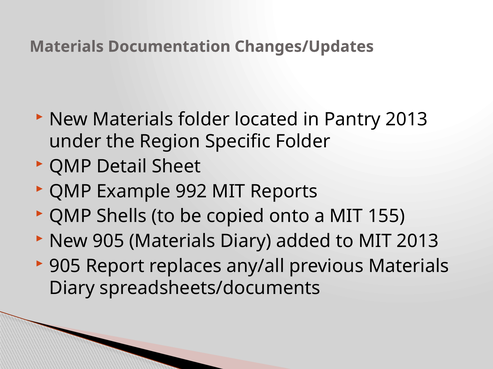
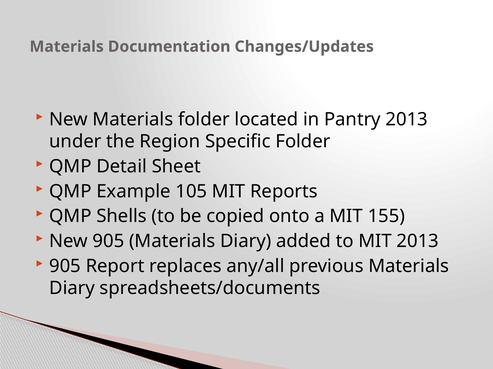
992: 992 -> 105
